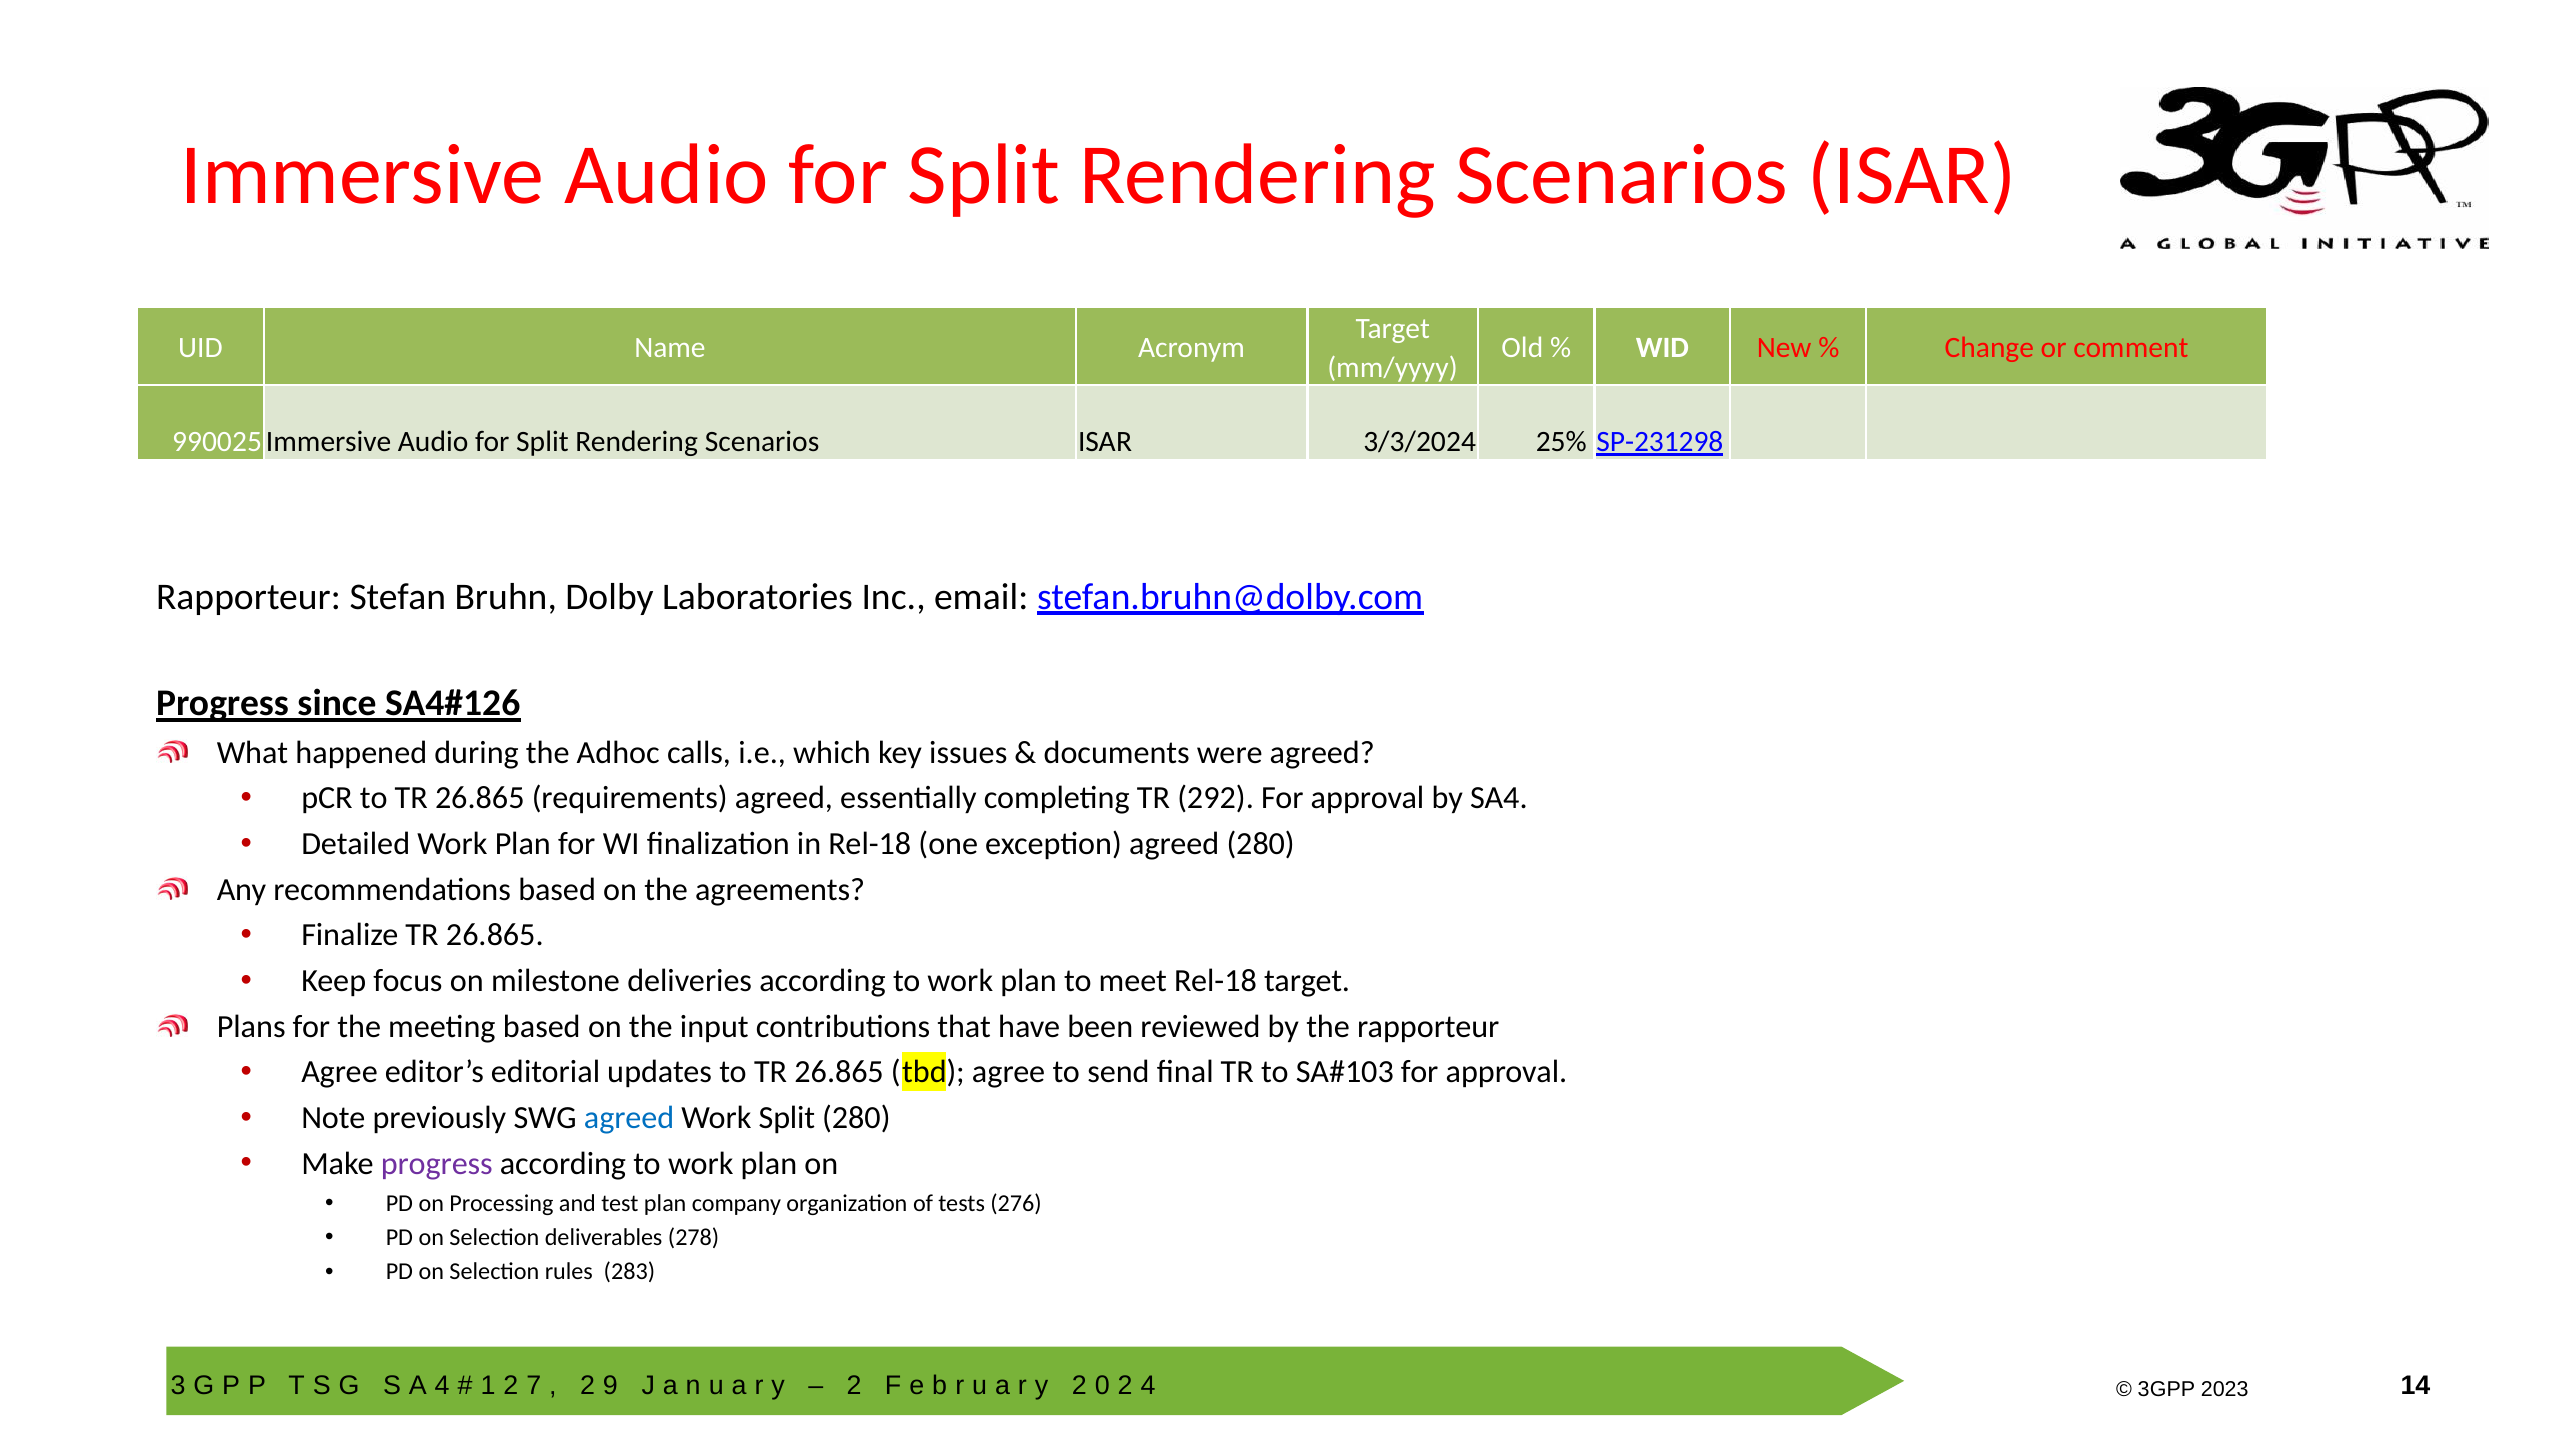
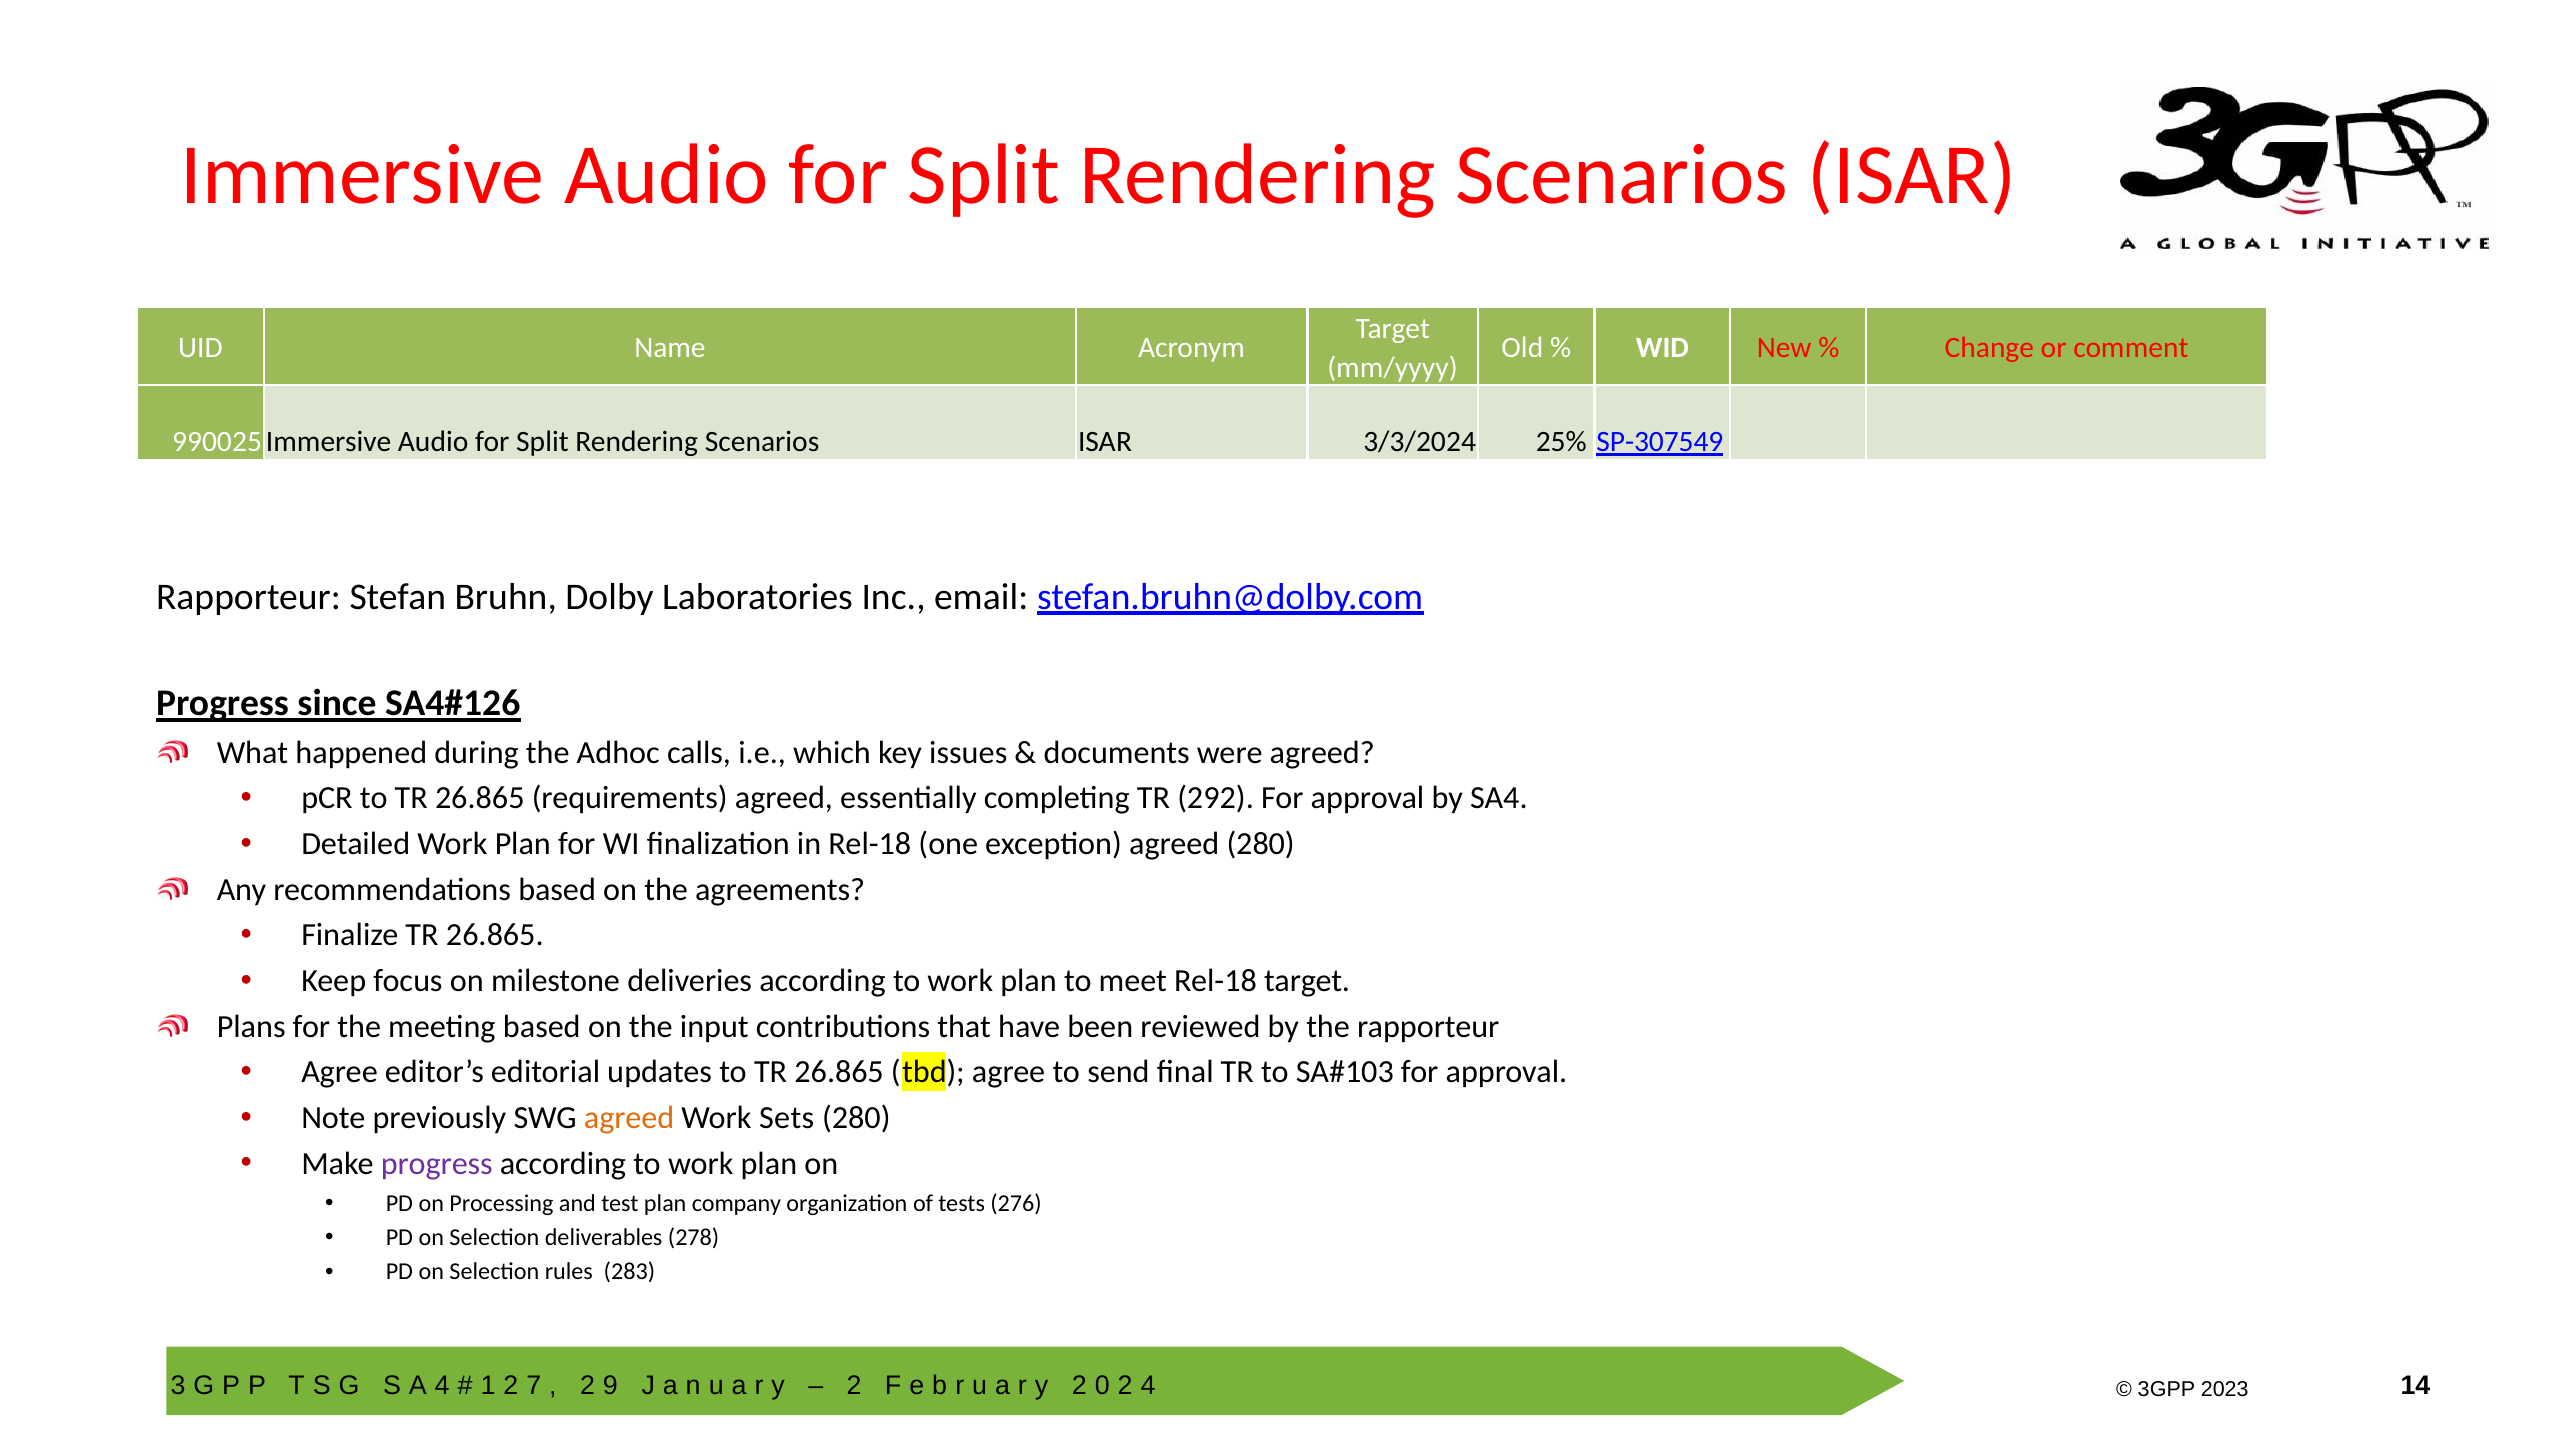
SP-231298: SP-231298 -> SP-307549
agreed at (629, 1118) colour: blue -> orange
Work Split: Split -> Sets
